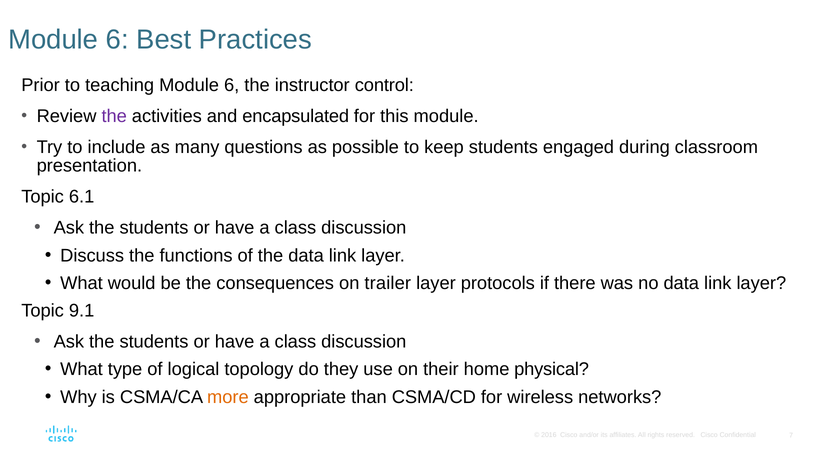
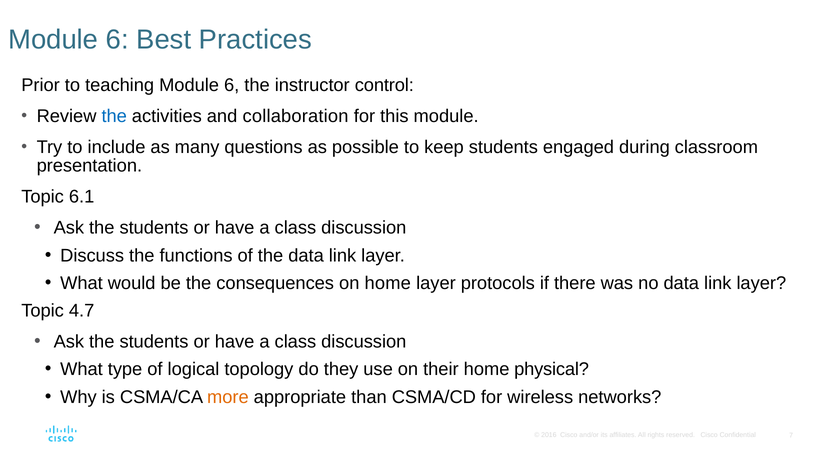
the at (114, 116) colour: purple -> blue
encapsulated: encapsulated -> collaboration
on trailer: trailer -> home
9.1: 9.1 -> 4.7
